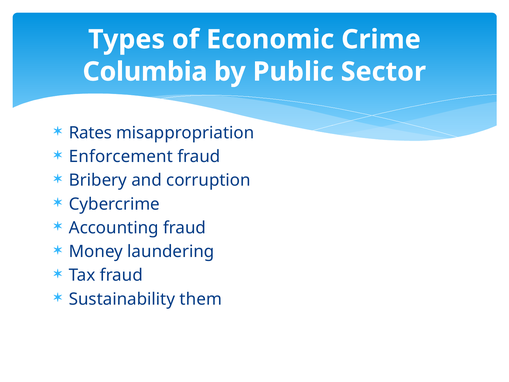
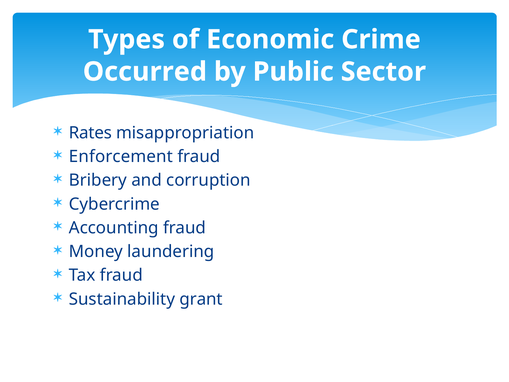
Columbia: Columbia -> Occurred
them: them -> grant
